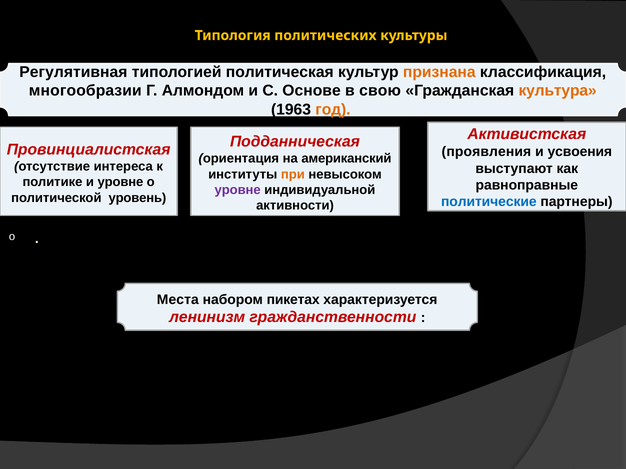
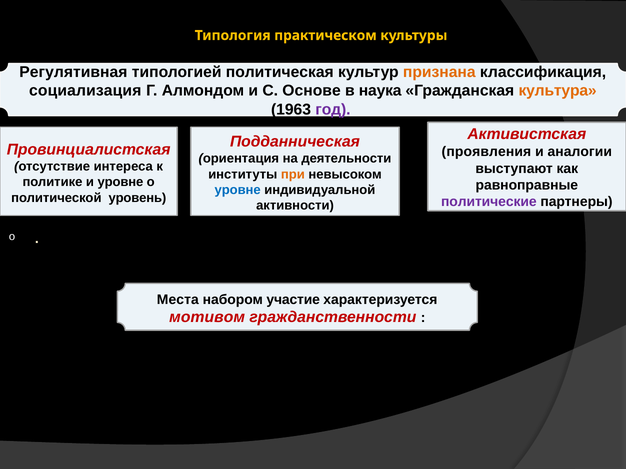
политических: политических -> практическом
многообразии: многообразии -> социализация
свою: свою -> наука
год colour: orange -> purple
усвоения: усвоения -> аналогии
американский: американский -> деятельности
уровне at (238, 190) colour: purple -> blue
политические colour: blue -> purple
пикетах: пикетах -> участие
ленинизм: ленинизм -> мотивом
